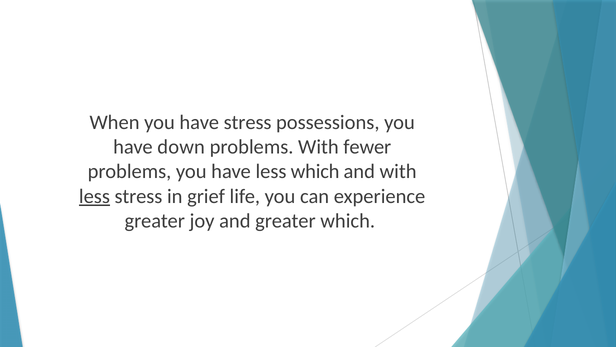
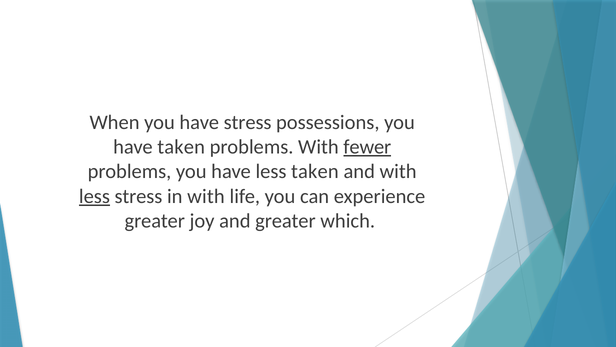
have down: down -> taken
fewer underline: none -> present
less which: which -> taken
in grief: grief -> with
